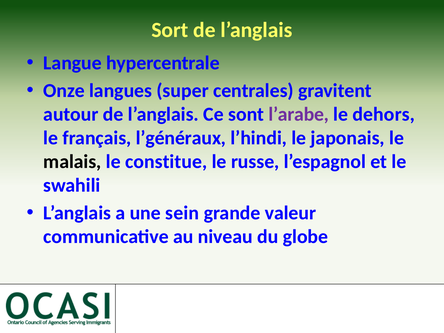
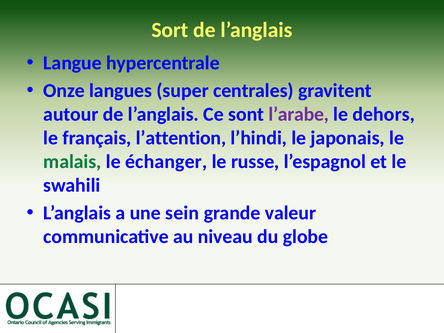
l’généraux: l’généraux -> l’attention
malais colour: black -> green
constitue: constitue -> échanger
